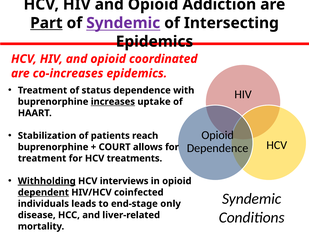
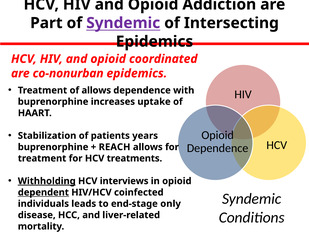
Part underline: present -> none
co-increases: co-increases -> co-nonurban
of status: status -> allows
increases underline: present -> none
reach: reach -> years
COURT: COURT -> REACH
